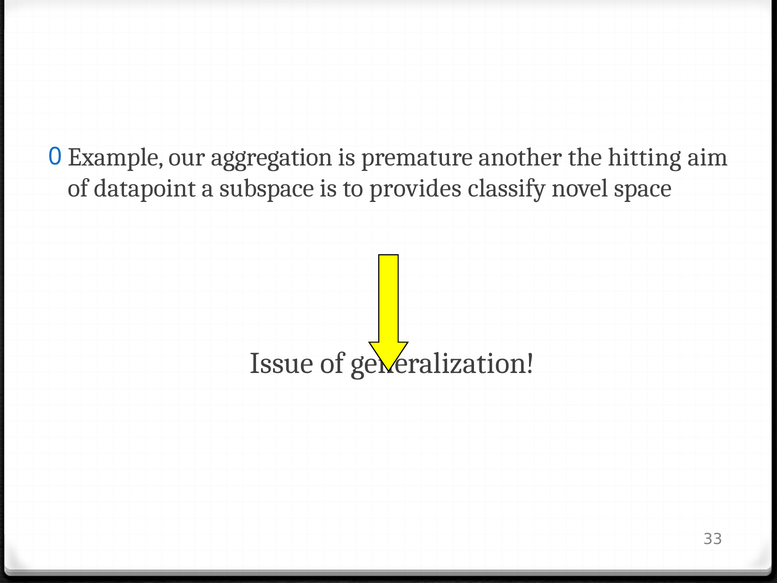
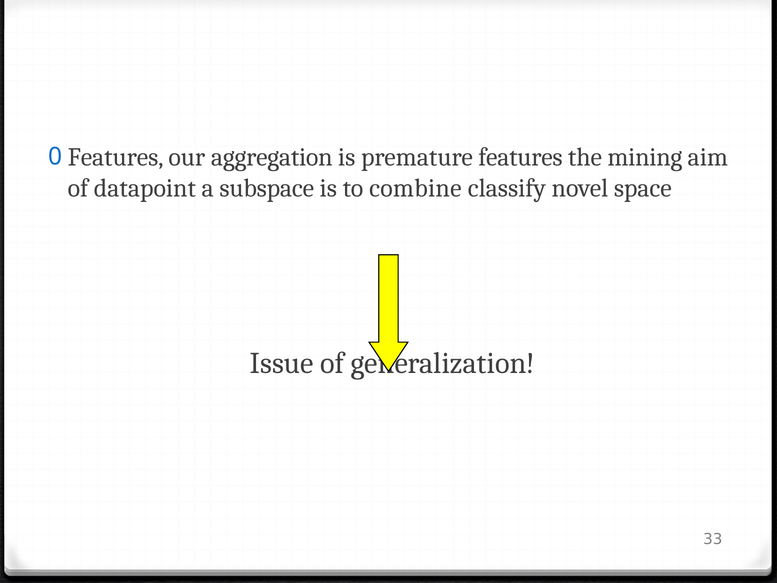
Example at (116, 157): Example -> Features
premature another: another -> features
hitting: hitting -> mining
provides: provides -> combine
